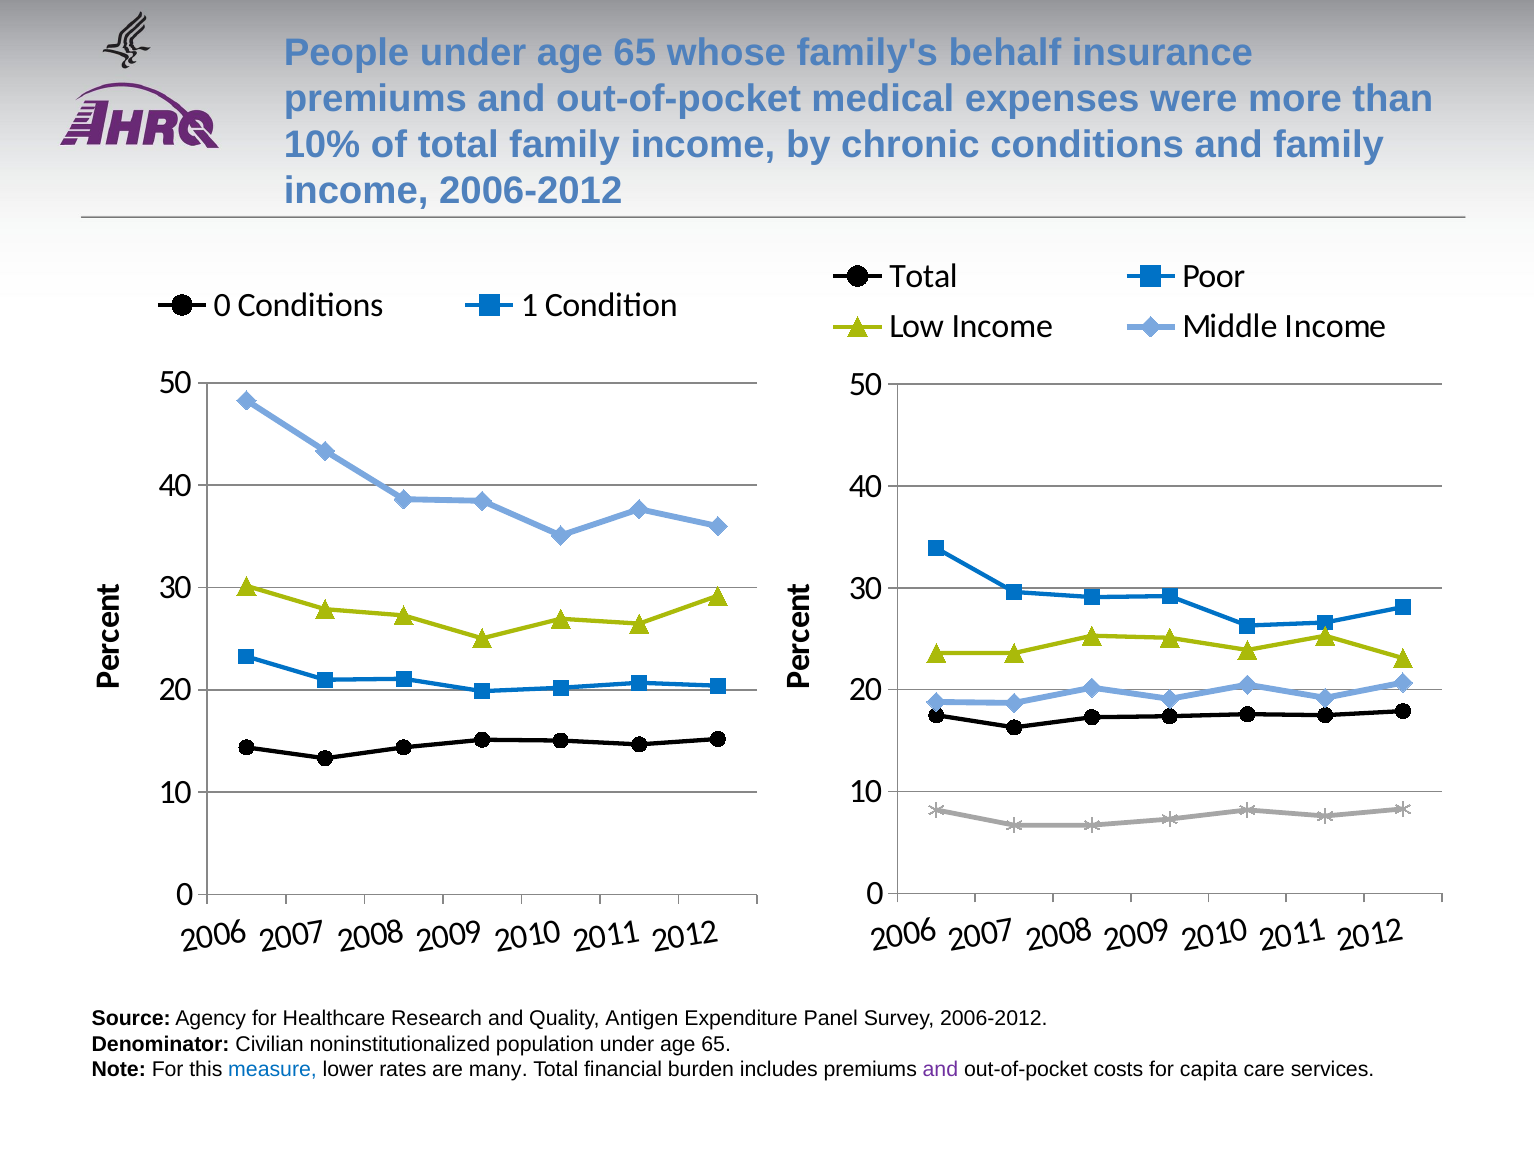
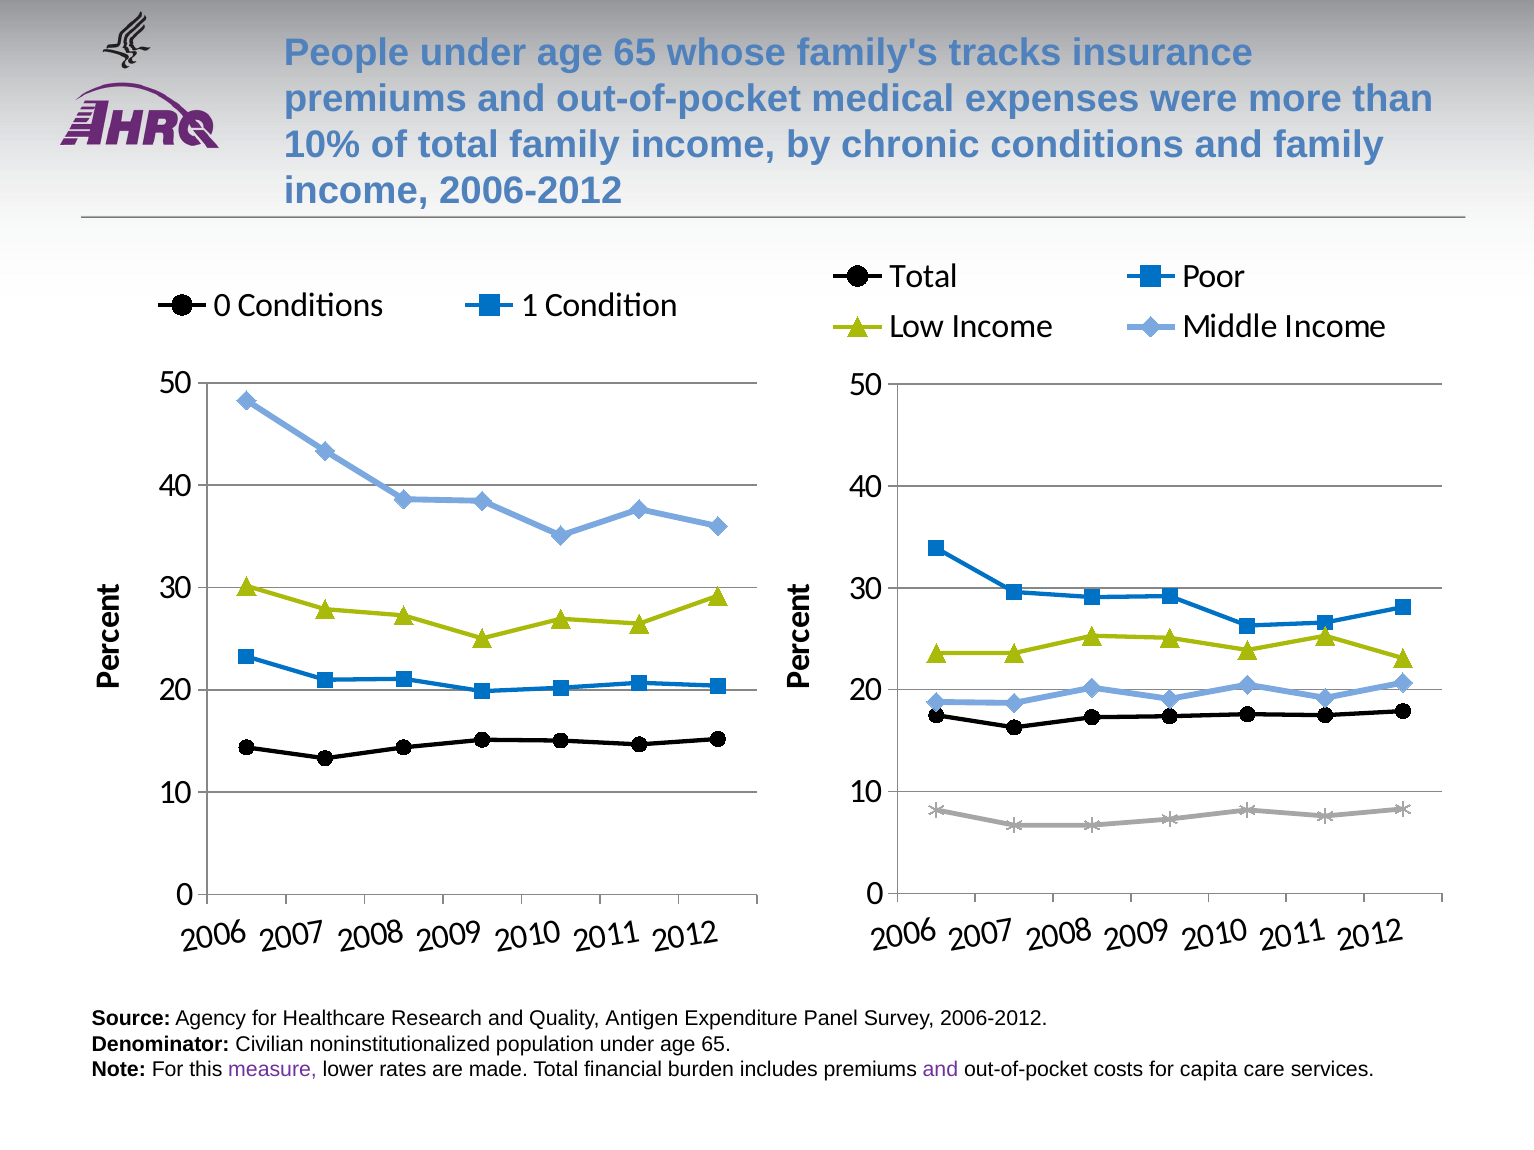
behalf: behalf -> tracks
measure colour: blue -> purple
many: many -> made
